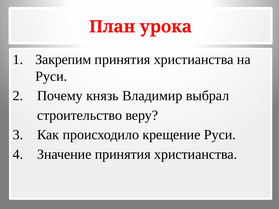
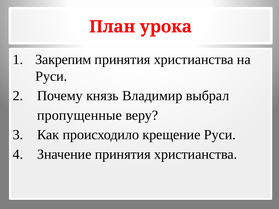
строительство: строительство -> пропущенные
